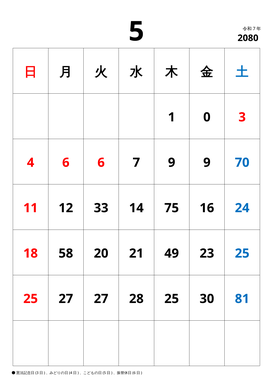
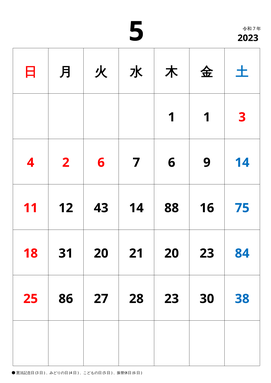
2080: 2080 -> 2023
1 0: 0 -> 1
4 6: 6 -> 2
7 9: 9 -> 6
9 70: 70 -> 14
33: 33 -> 43
75: 75 -> 88
24: 24 -> 75
58: 58 -> 31
21 49: 49 -> 20
23 25: 25 -> 84
25 27: 27 -> 86
28 25: 25 -> 23
81: 81 -> 38
